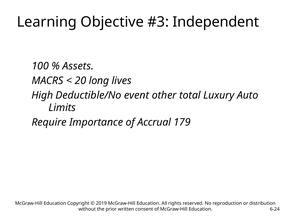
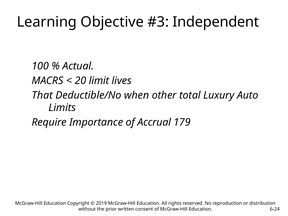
Assets: Assets -> Actual
long: long -> limit
High: High -> That
event: event -> when
